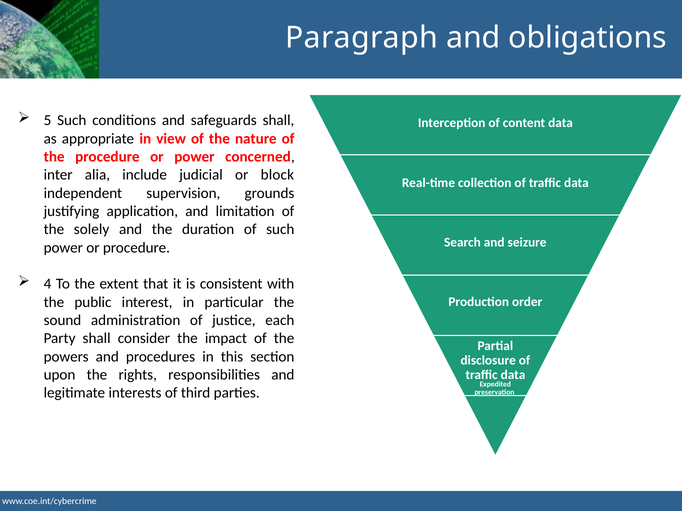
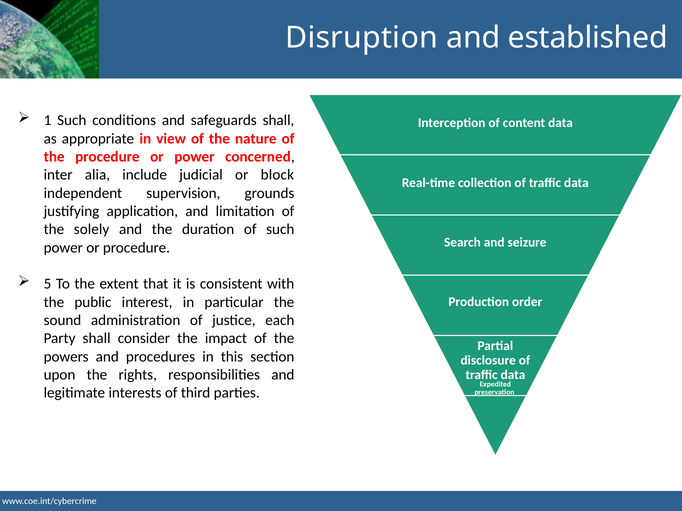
Paragraph: Paragraph -> Disruption
obligations: obligations -> established
5: 5 -> 1
4: 4 -> 5
